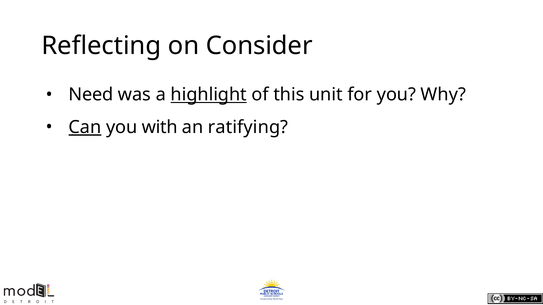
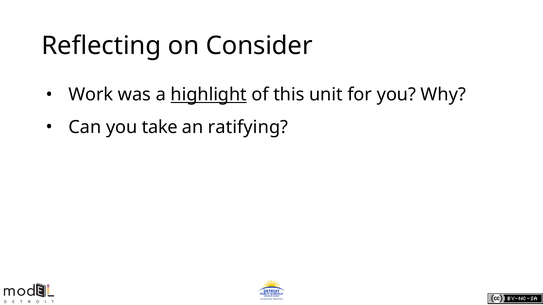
Need: Need -> Work
Can underline: present -> none
with: with -> take
